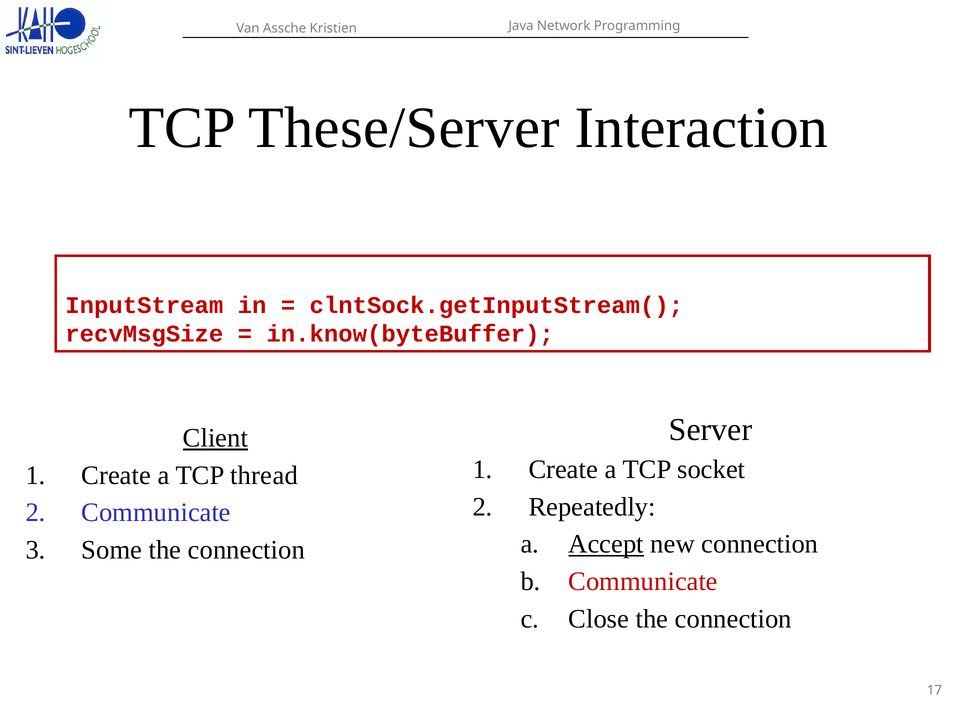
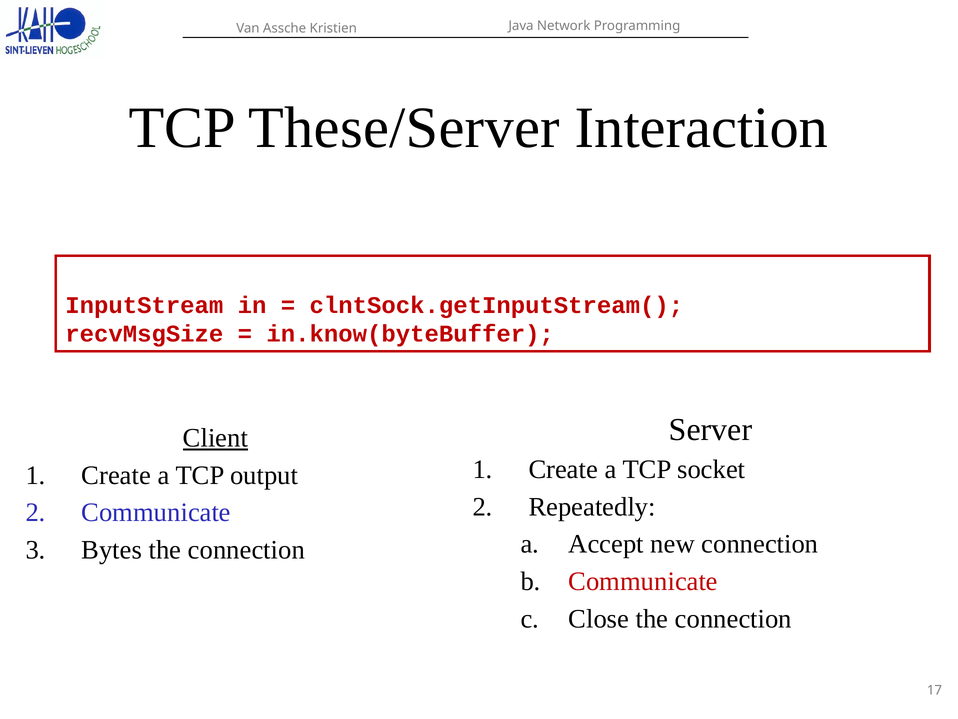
thread: thread -> output
Accept underline: present -> none
Some: Some -> Bytes
